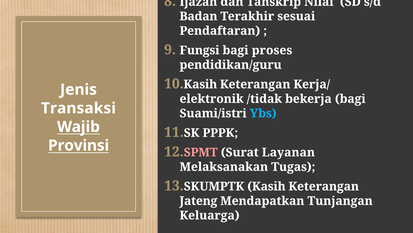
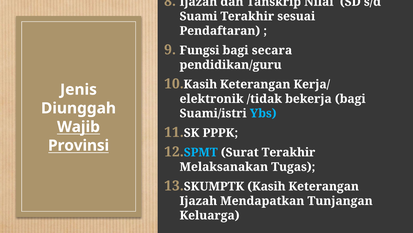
Badan: Badan -> Suami
proses: proses -> secara
Transaksi: Transaksi -> Diunggah
SPMT colour: pink -> light blue
Surat Layanan: Layanan -> Terakhir
Jateng at (198, 200): Jateng -> Ijazah
